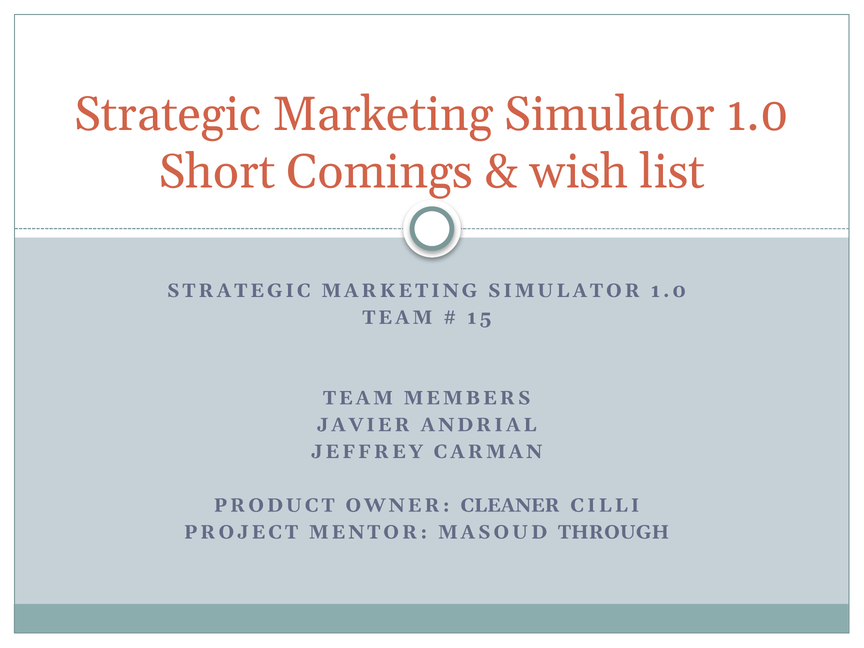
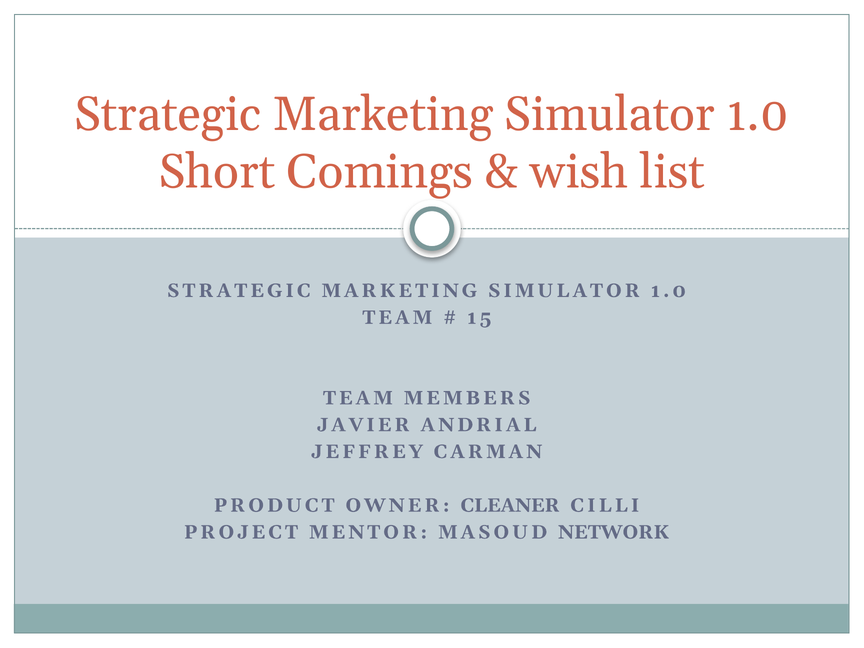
THROUGH: THROUGH -> NETWORK
